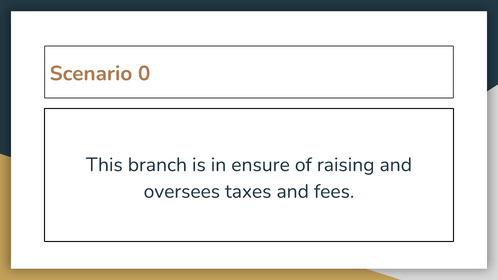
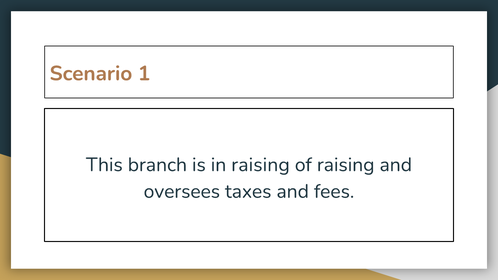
0: 0 -> 1
in ensure: ensure -> raising
